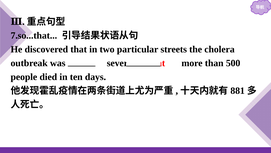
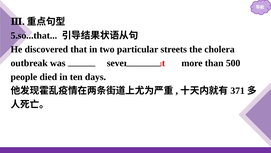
7.so...that: 7.so...that -> 5.so...that
881: 881 -> 371
